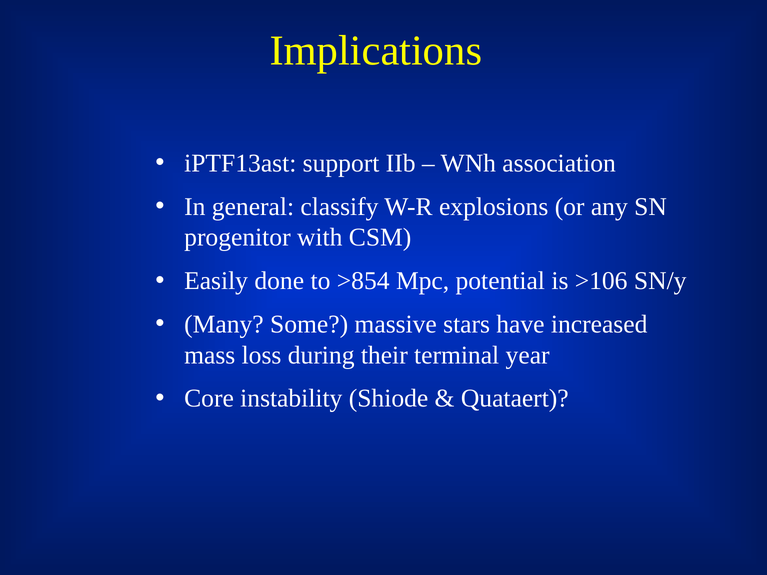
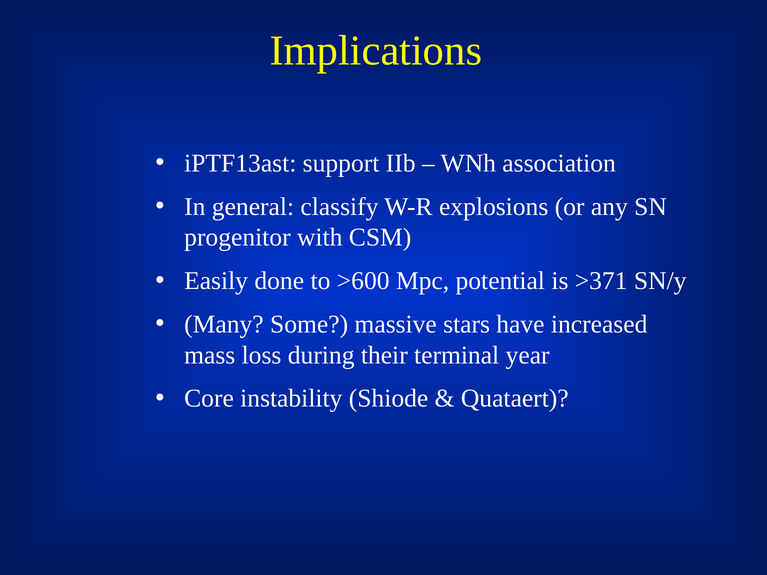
>854: >854 -> >600
>106: >106 -> >371
